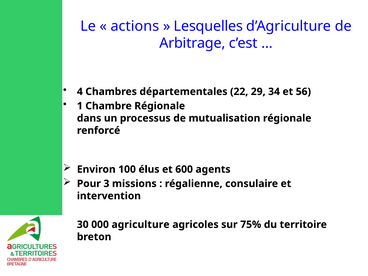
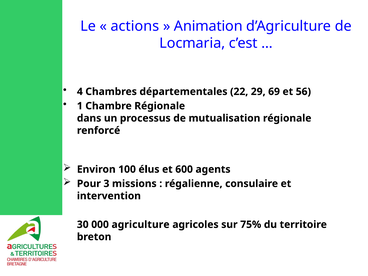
Lesquelles: Lesquelles -> Animation
Arbitrage: Arbitrage -> Locmaria
34: 34 -> 69
